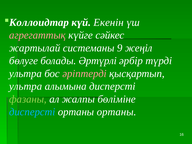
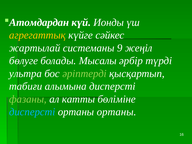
Коллоидтар: Коллоидтар -> Атомдардан
Екенін: Екенін -> Ионды
агрегаттық colour: pink -> yellow
Әртүрлі: Әртүрлі -> Мысалы
әріптерді colour: pink -> light green
ультра at (26, 86): ультра -> табиғи
жалпы: жалпы -> катты
